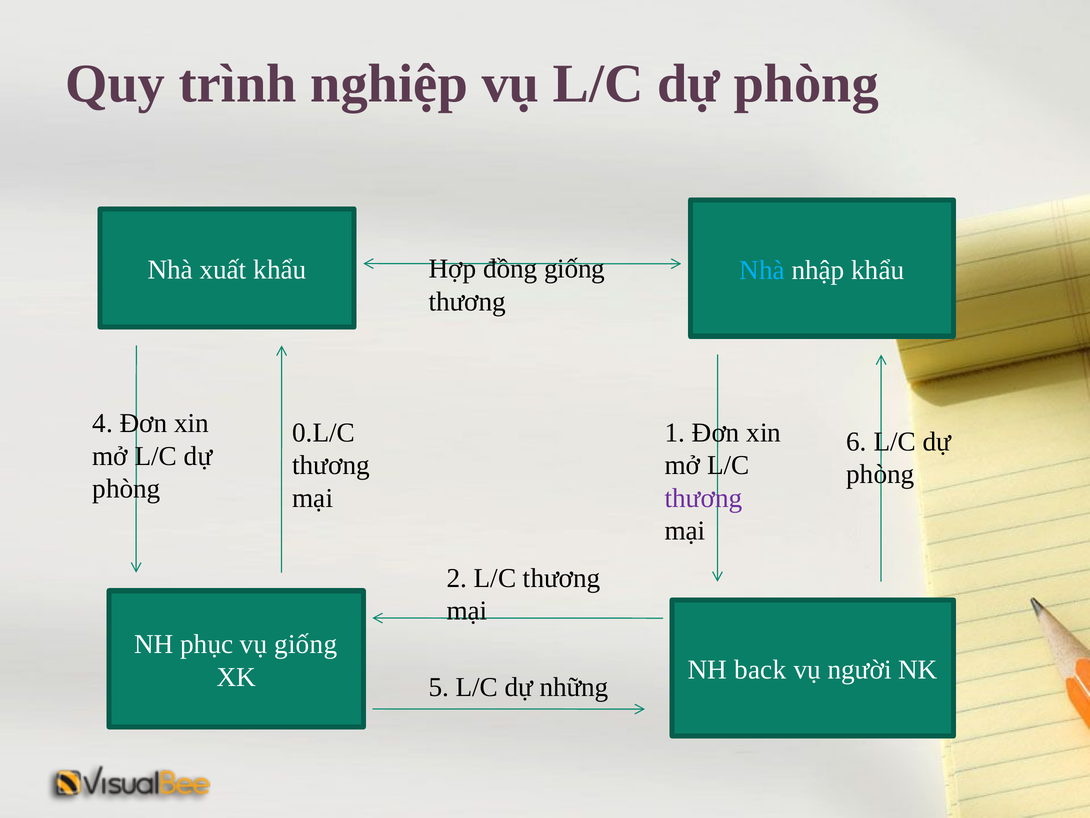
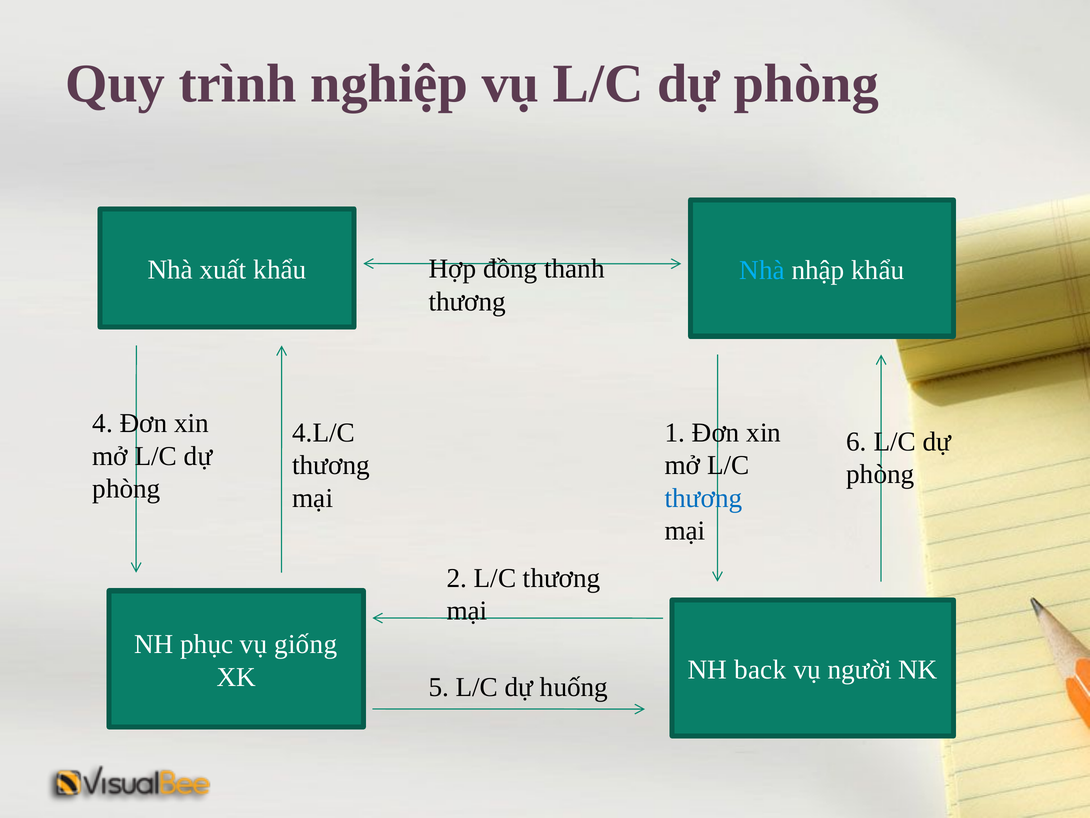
đồng giống: giống -> thanh
0.L/C: 0.L/C -> 4.L/C
thương at (703, 498) colour: purple -> blue
những: những -> huống
